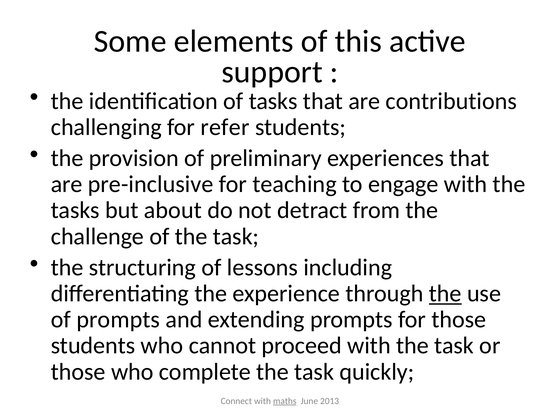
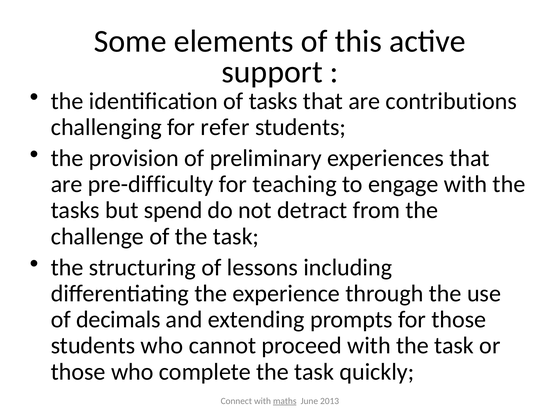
pre-inclusive: pre-inclusive -> pre-difficulty
about: about -> spend
the at (445, 294) underline: present -> none
of prompts: prompts -> decimals
